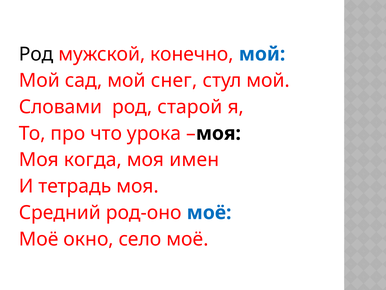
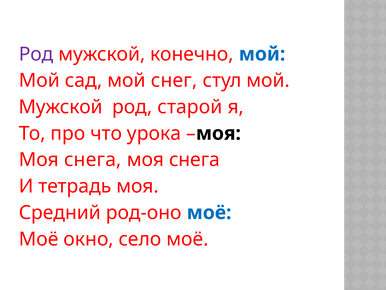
Род at (36, 54) colour: black -> purple
Словами at (61, 107): Словами -> Мужской
когда at (93, 160): когда -> снега
имен at (194, 160): имен -> снега
